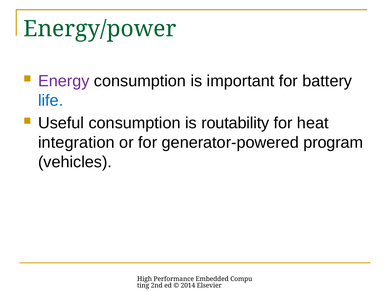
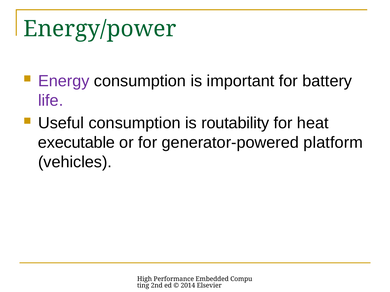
life colour: blue -> purple
integration: integration -> executable
program: program -> platform
